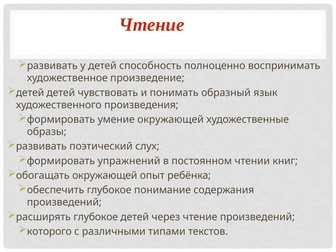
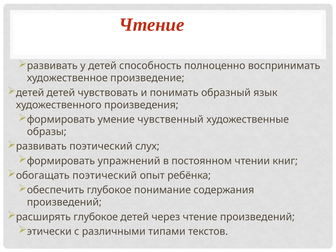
умение окружающей: окружающей -> чувственный
обогащать окружающей: окружающей -> поэтический
которого: которого -> этически
